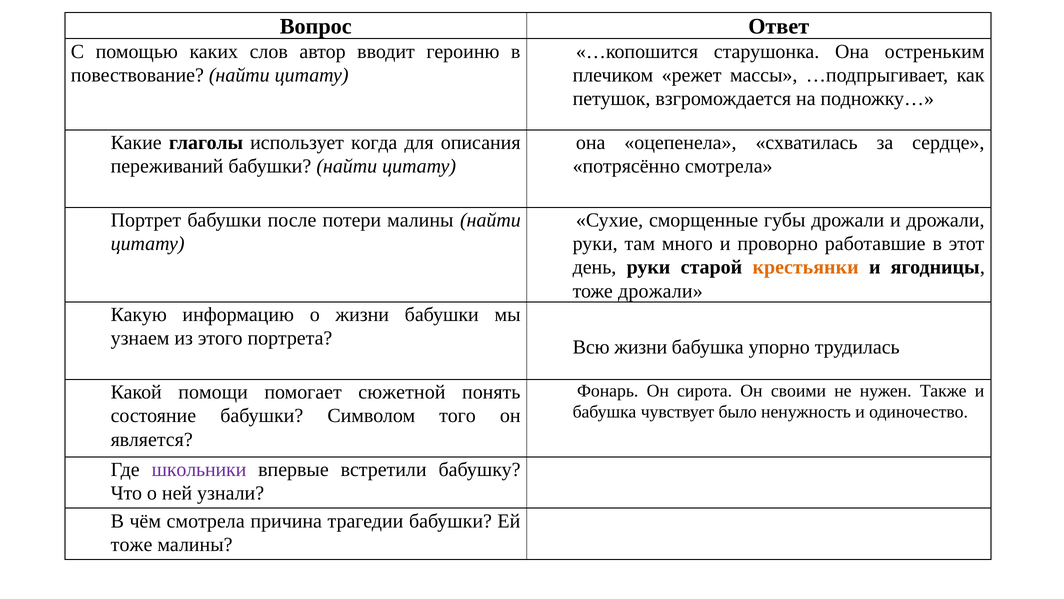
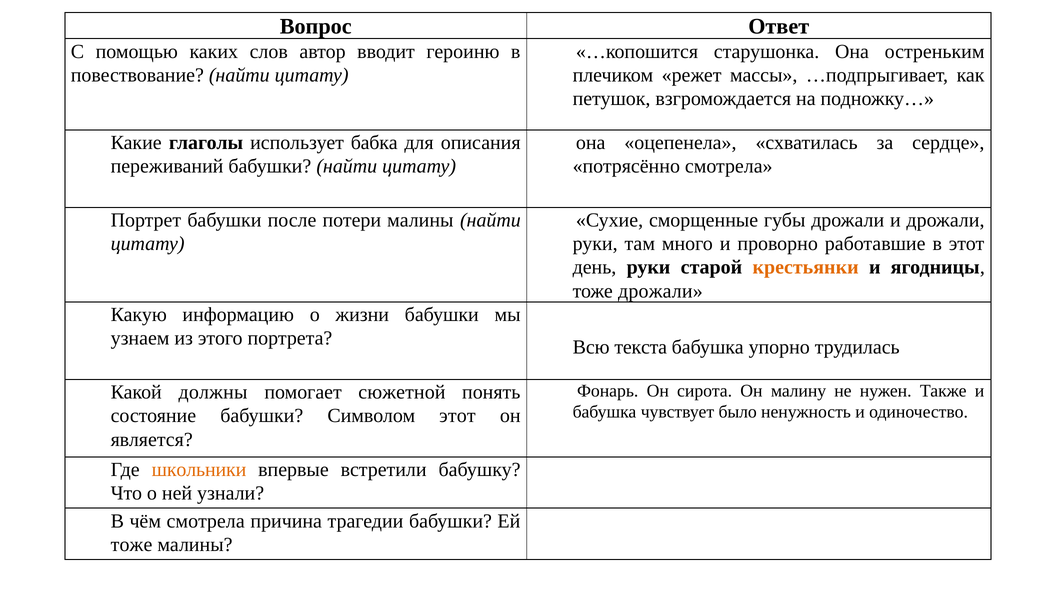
когда: когда -> бабка
Всю жизни: жизни -> текста
своими: своими -> малину
помощи: помощи -> должны
Символом того: того -> этот
школьники colour: purple -> orange
